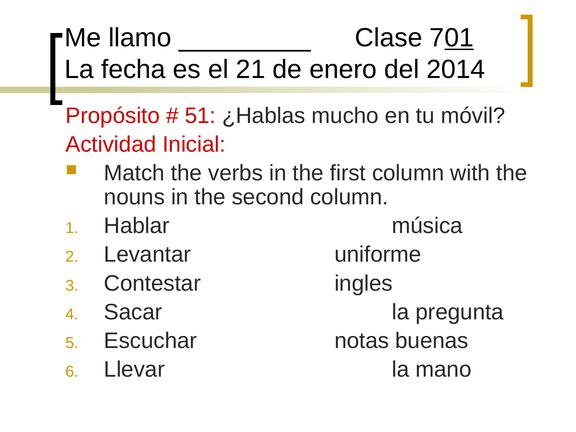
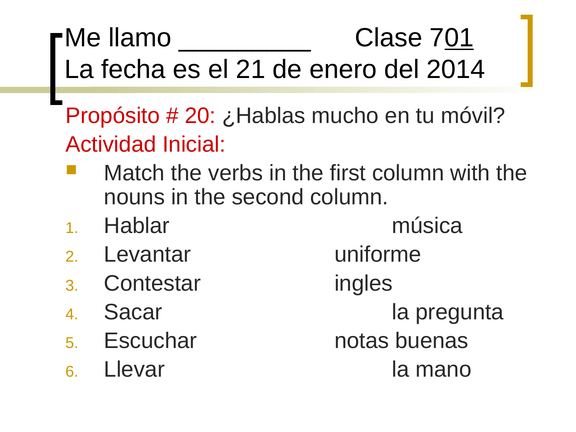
51: 51 -> 20
